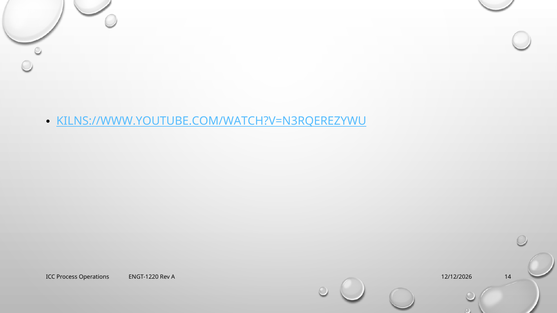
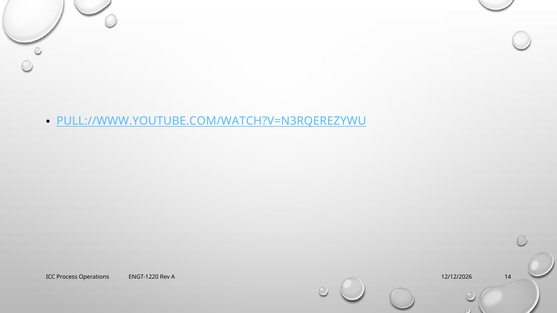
KILNS://WWW.YOUTUBE.COM/WATCH?V=N3RQEREZYWU: KILNS://WWW.YOUTUBE.COM/WATCH?V=N3RQEREZYWU -> PULL://WWW.YOUTUBE.COM/WATCH?V=N3RQEREZYWU
